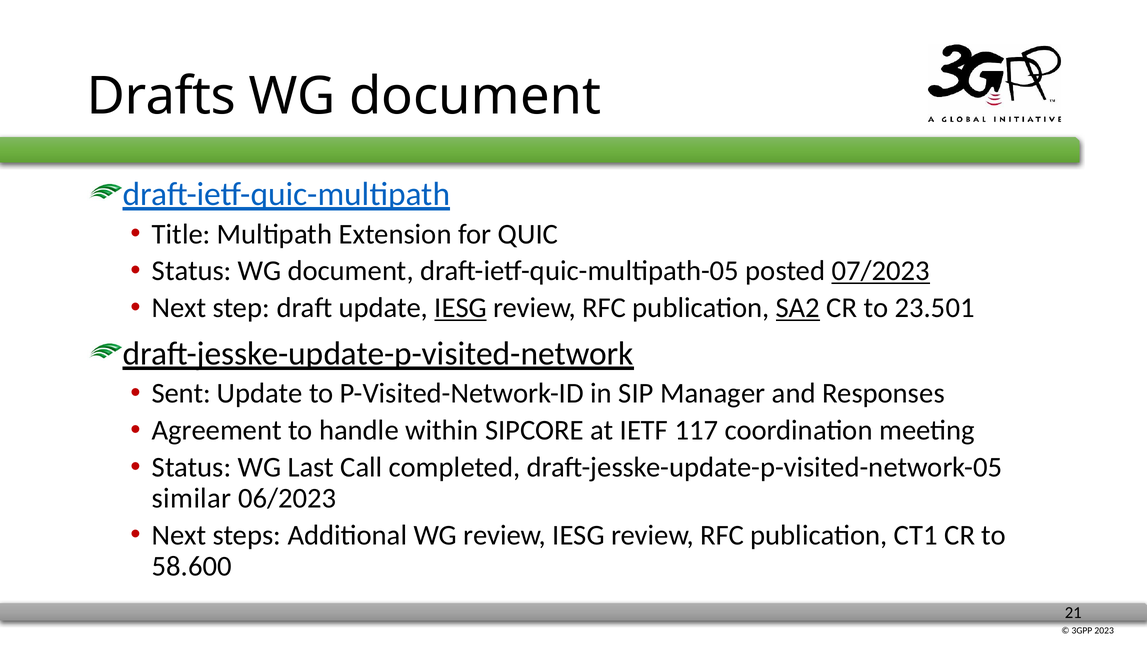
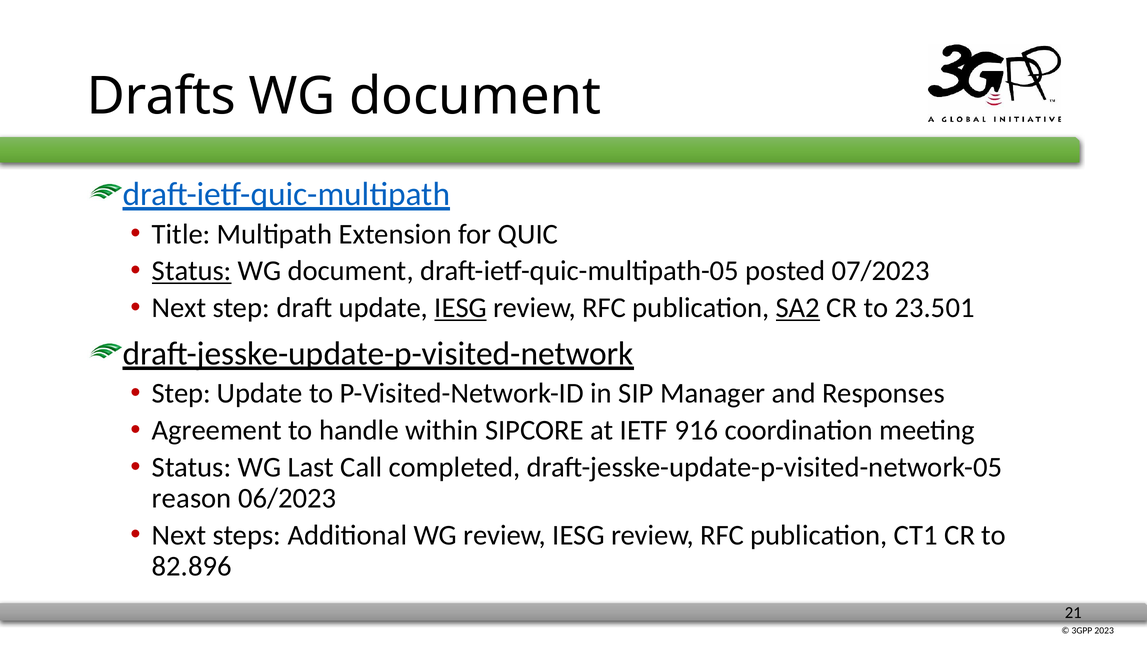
Status at (192, 271) underline: none -> present
07/2023 underline: present -> none
Sent at (181, 394): Sent -> Step
117: 117 -> 916
similar: similar -> reason
58.600: 58.600 -> 82.896
